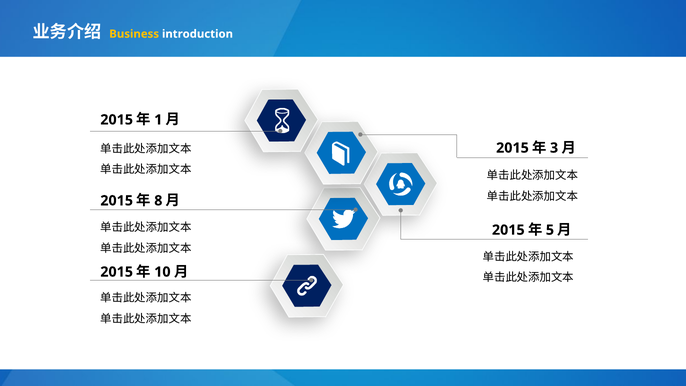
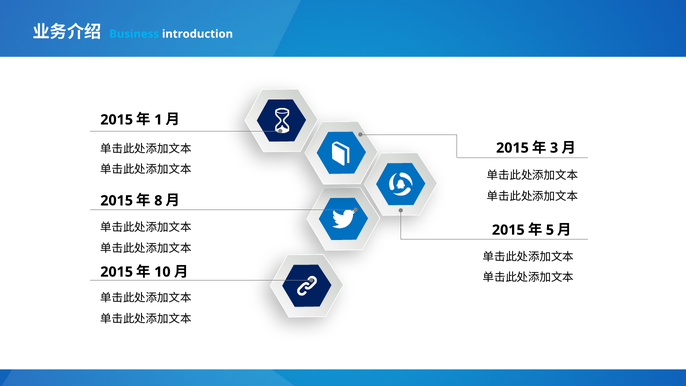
Business colour: yellow -> light blue
